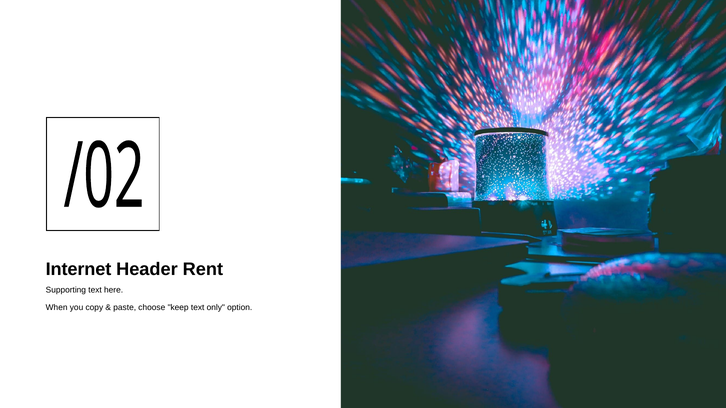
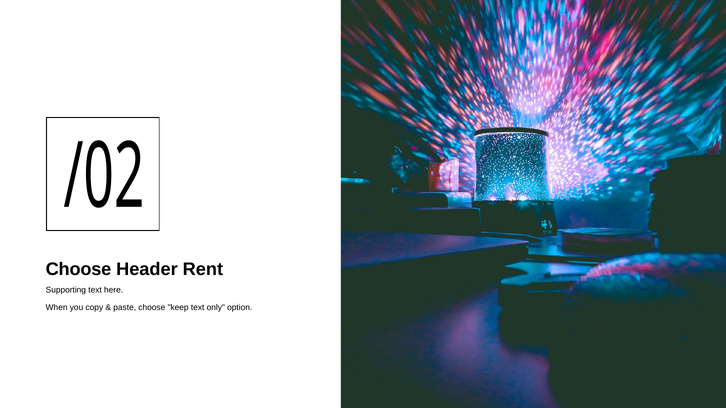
Internet at (78, 269): Internet -> Choose
